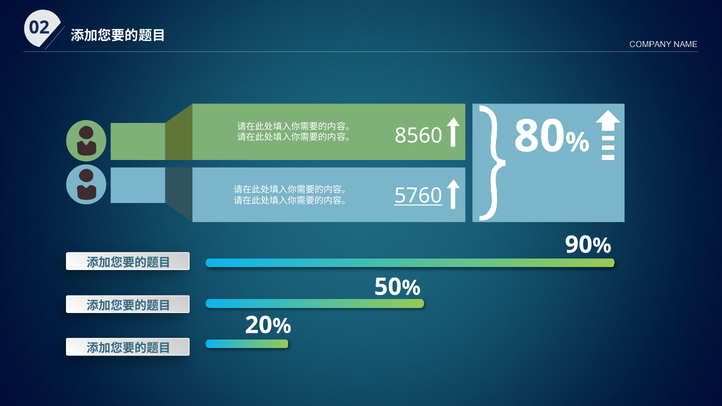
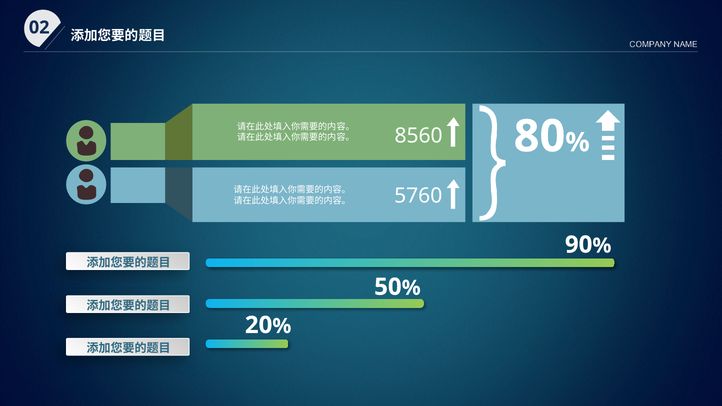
5760 underline: present -> none
